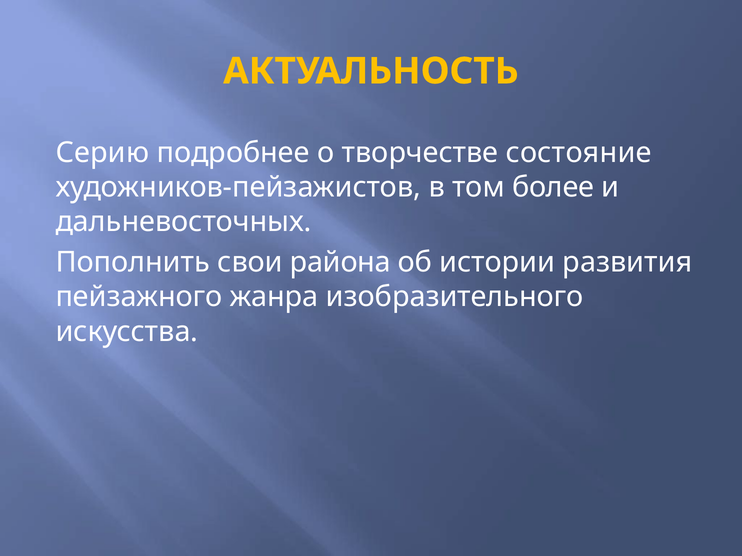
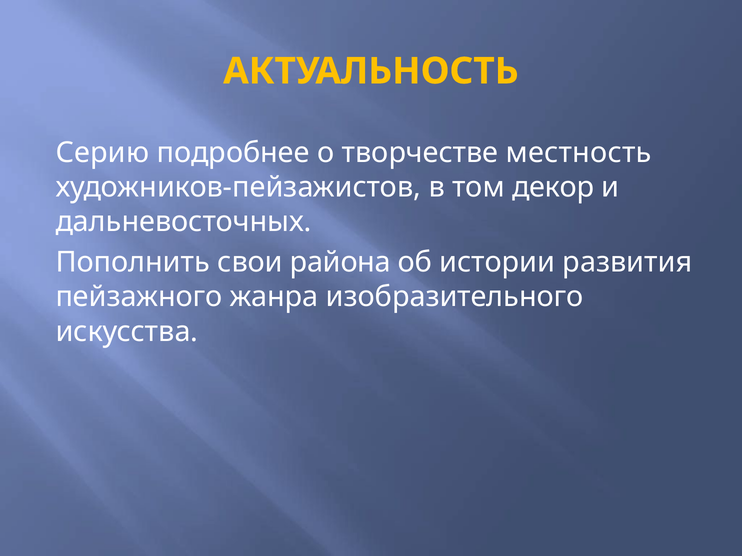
состояние: состояние -> местность
более: более -> декор
